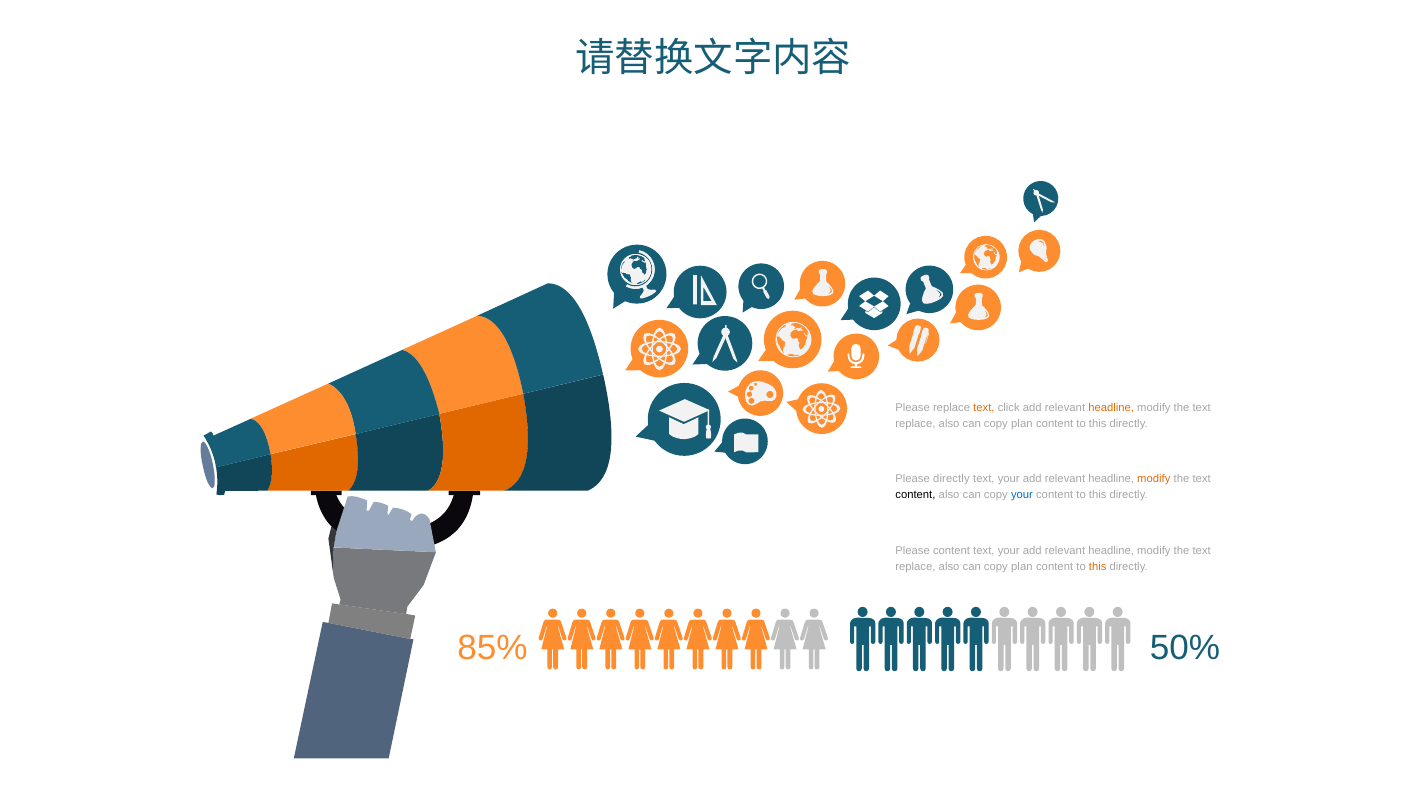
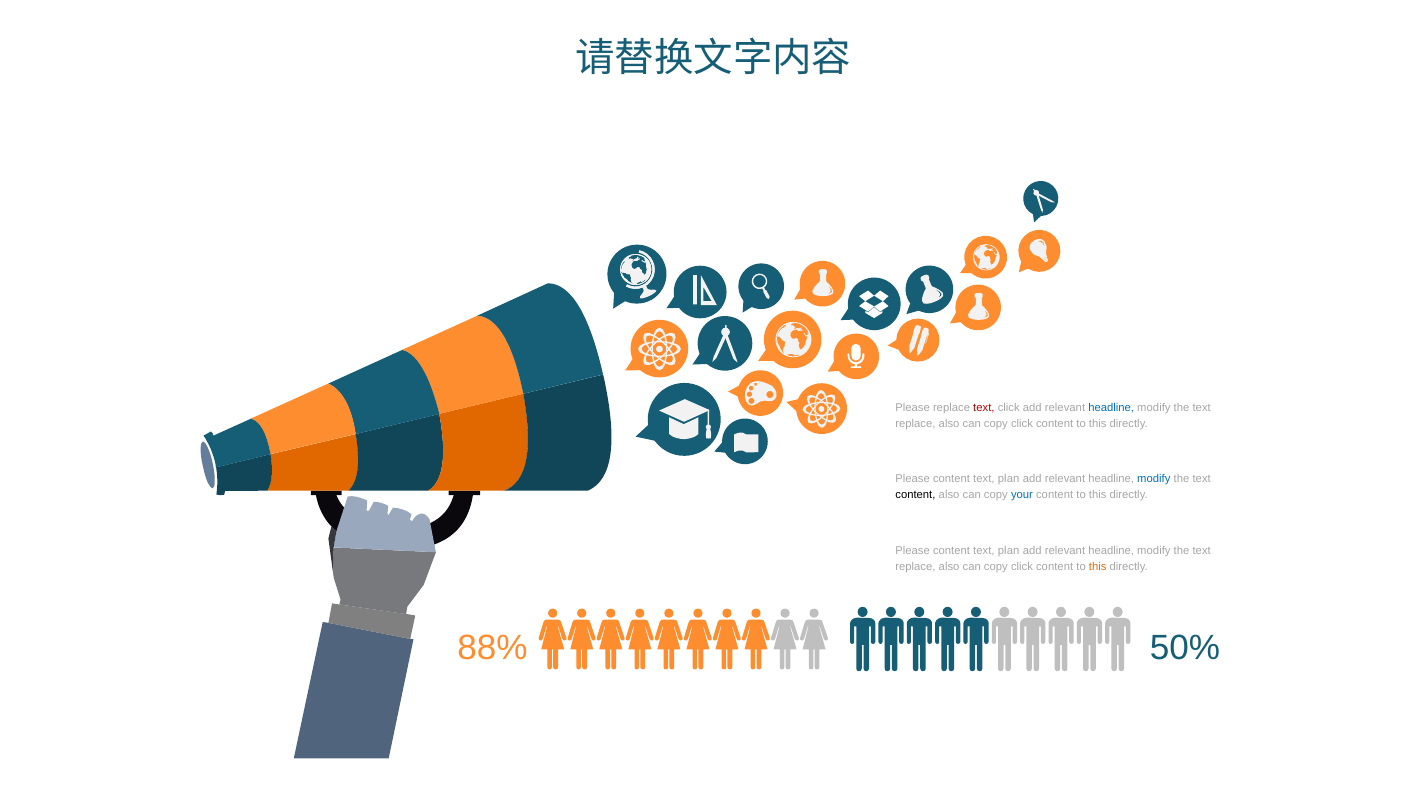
text at (984, 408) colour: orange -> red
headline at (1111, 408) colour: orange -> blue
plan at (1022, 424): plan -> click
directly at (951, 479): directly -> content
your at (1009, 479): your -> plan
modify at (1154, 479) colour: orange -> blue
your at (1009, 551): your -> plan
plan at (1022, 567): plan -> click
85%: 85% -> 88%
